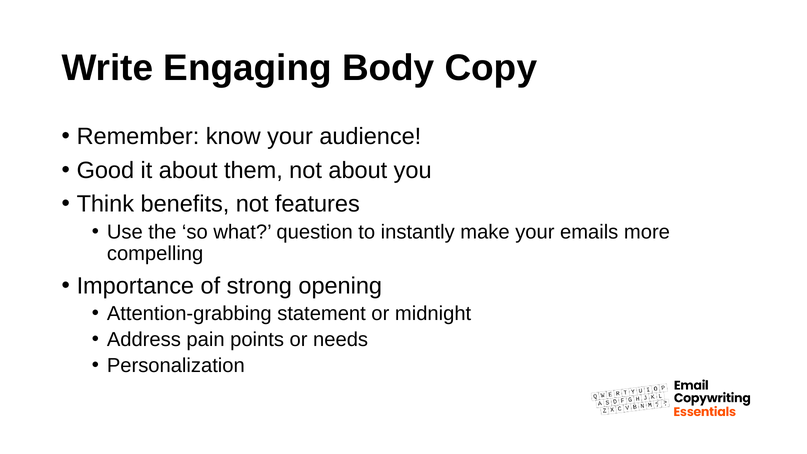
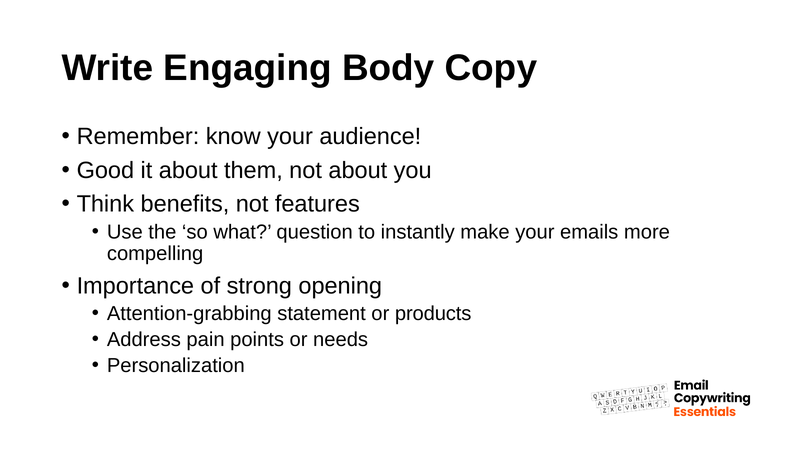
midnight: midnight -> products
